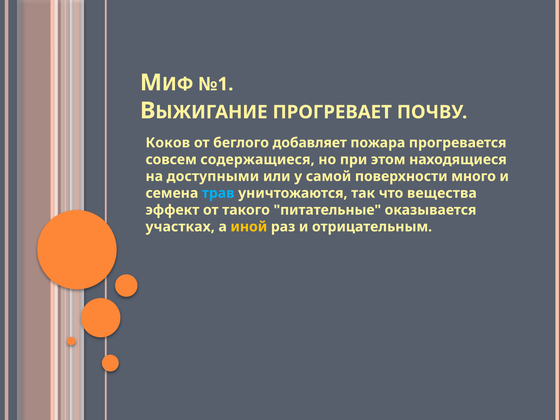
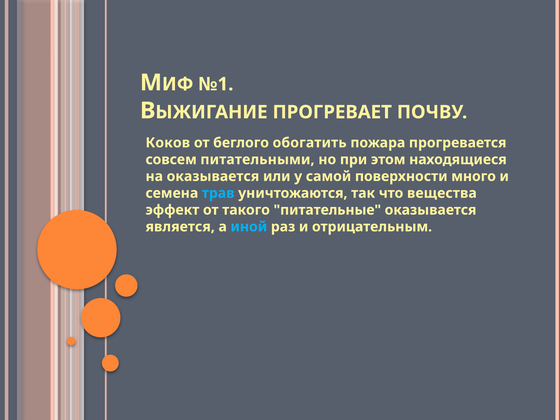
добавляет: добавляет -> обогатить
содержащиеся: содержащиеся -> питательными
на доступными: доступными -> оказывается
участках: участках -> является
иной colour: yellow -> light blue
